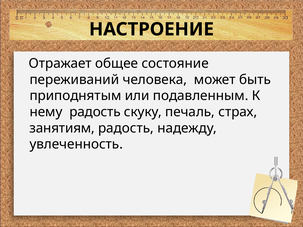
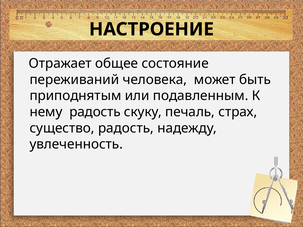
занятиям: занятиям -> существо
